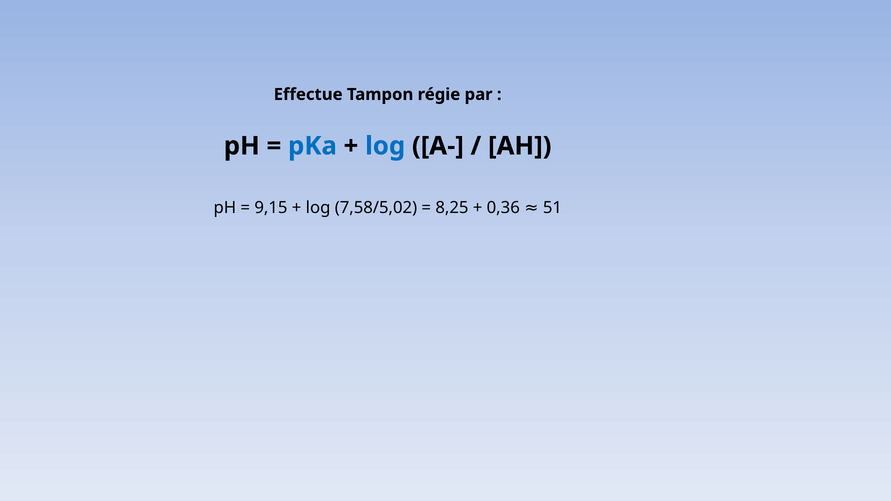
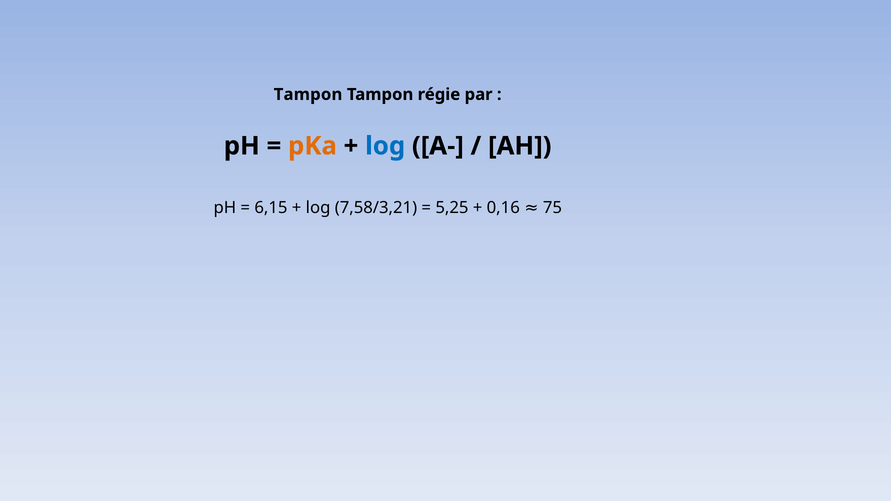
Effectue at (308, 94): Effectue -> Tampon
pKa colour: blue -> orange
9,15: 9,15 -> 6,15
7,58/5,02: 7,58/5,02 -> 7,58/3,21
8,25: 8,25 -> 5,25
0,36: 0,36 -> 0,16
51: 51 -> 75
